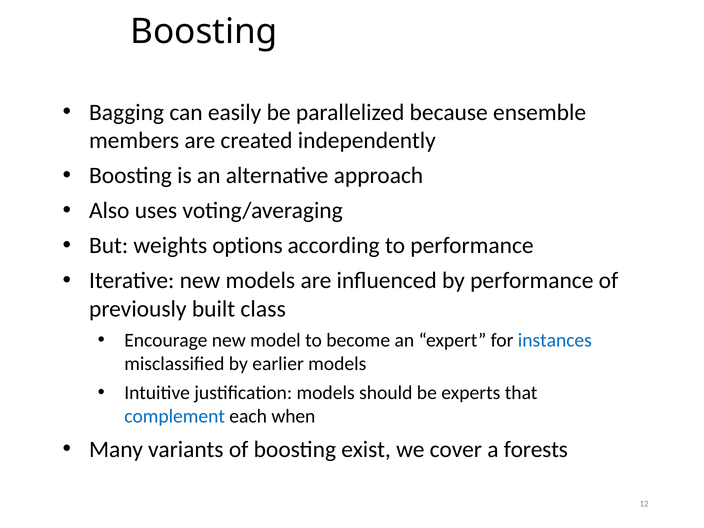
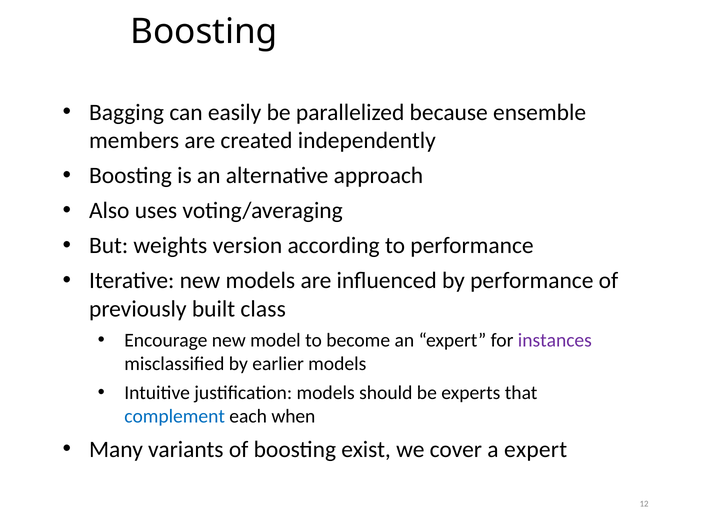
options: options -> version
instances colour: blue -> purple
a forests: forests -> expert
